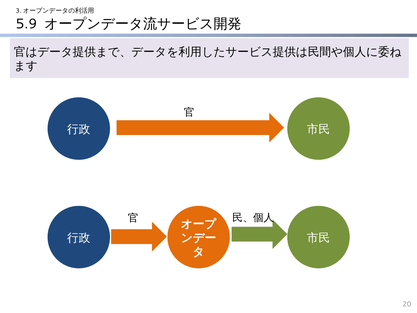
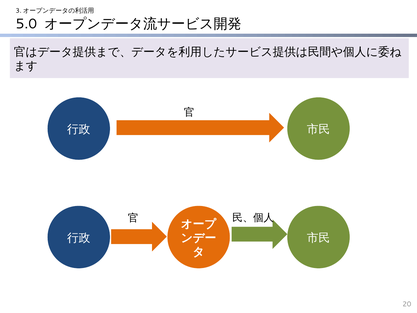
5.9: 5.9 -> 5.0
